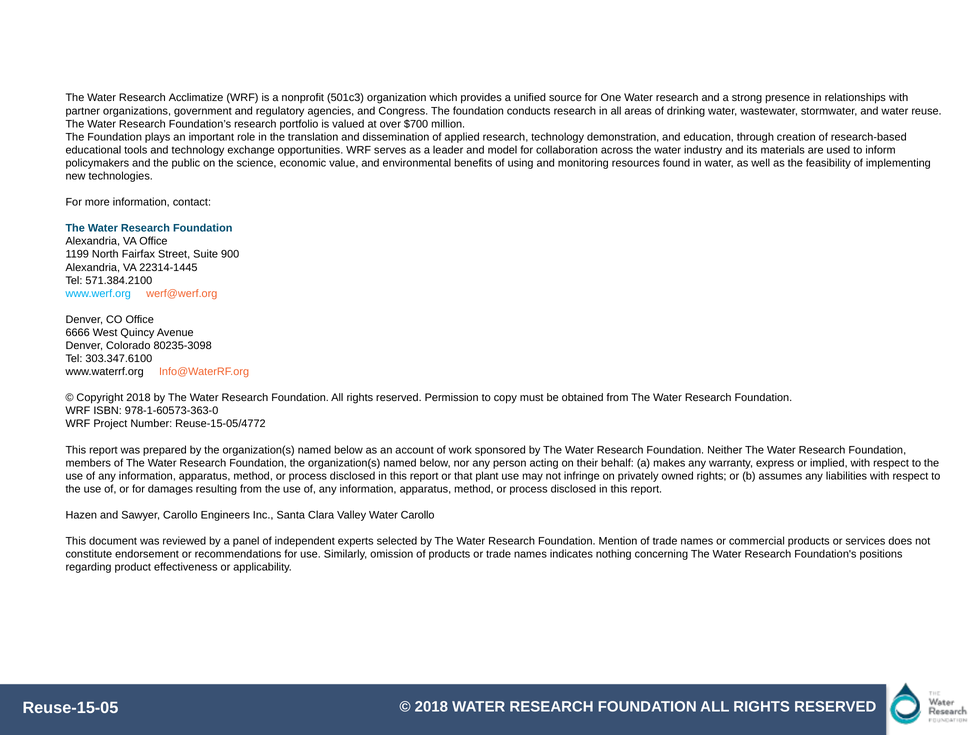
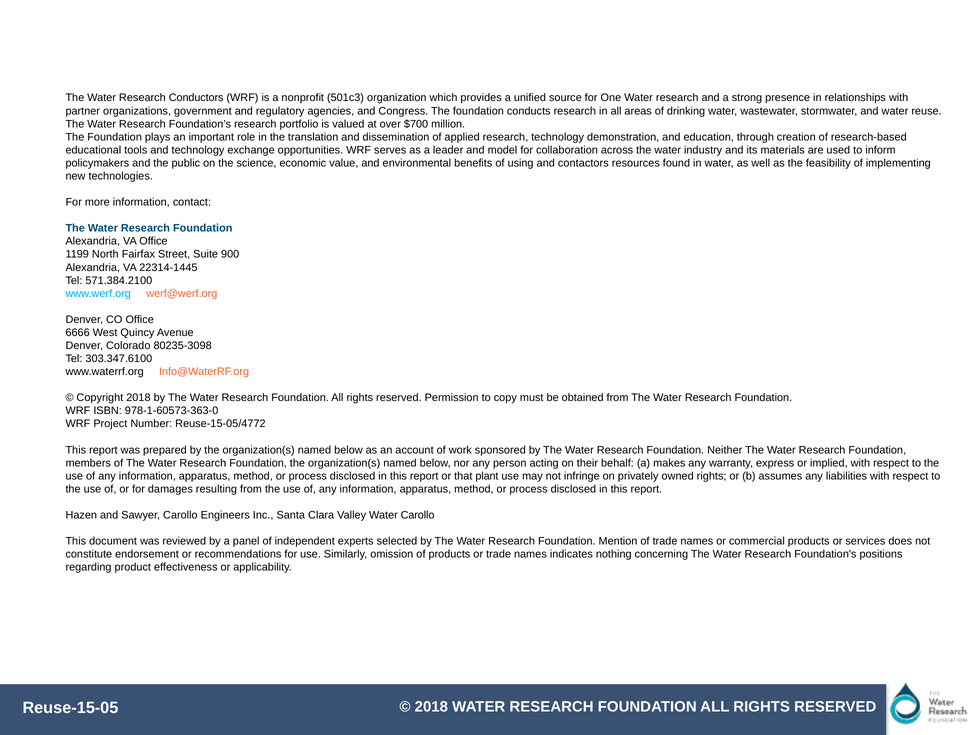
Acclimatize: Acclimatize -> Conductors
monitoring: monitoring -> contactors
